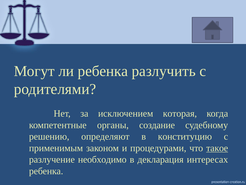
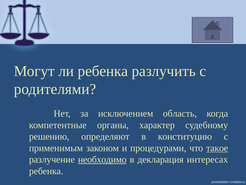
которая: которая -> область
создание: создание -> характер
необходимо underline: none -> present
